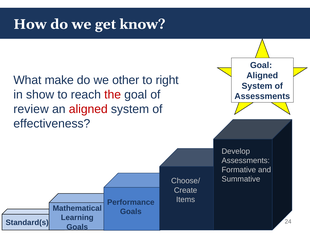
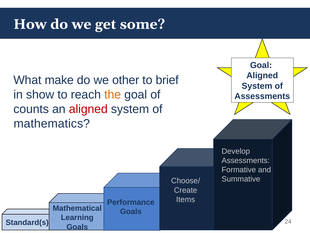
know: know -> some
right: right -> brief
the colour: red -> orange
review: review -> counts
effectiveness: effectiveness -> mathematics
